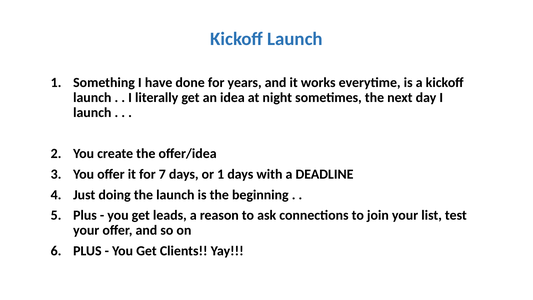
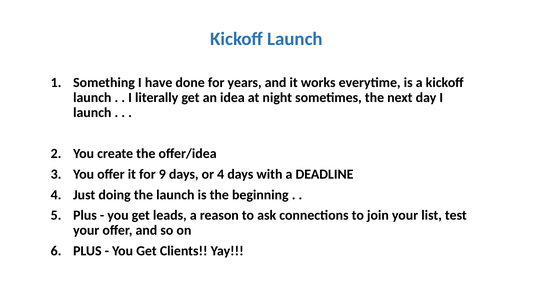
7: 7 -> 9
or 1: 1 -> 4
